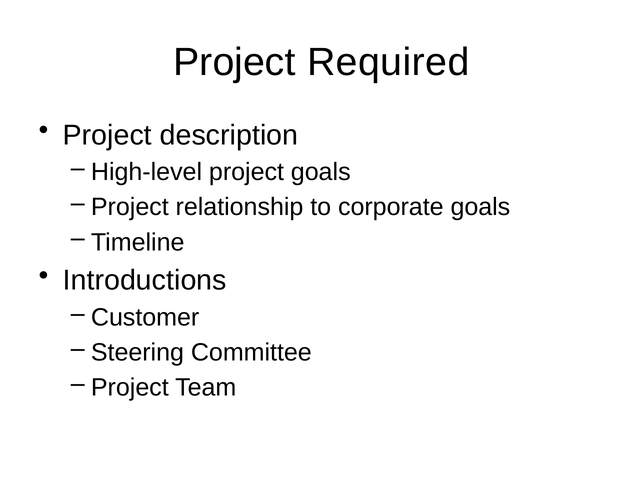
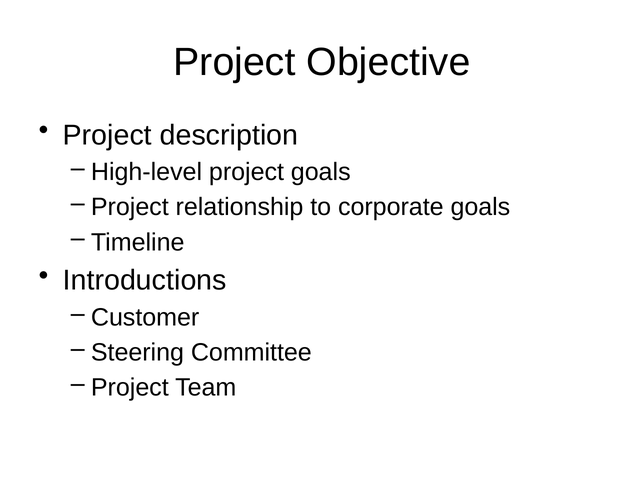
Required: Required -> Objective
